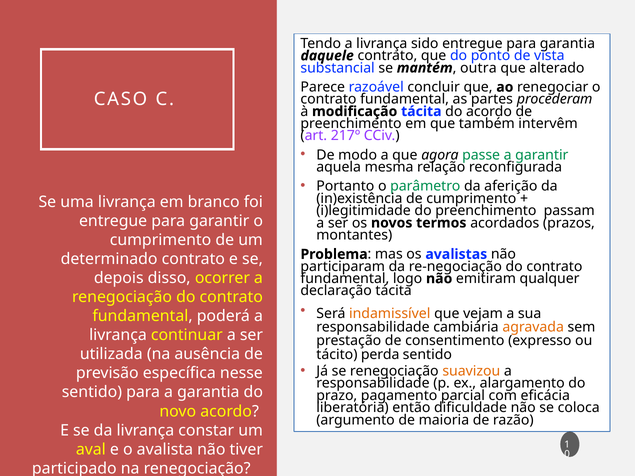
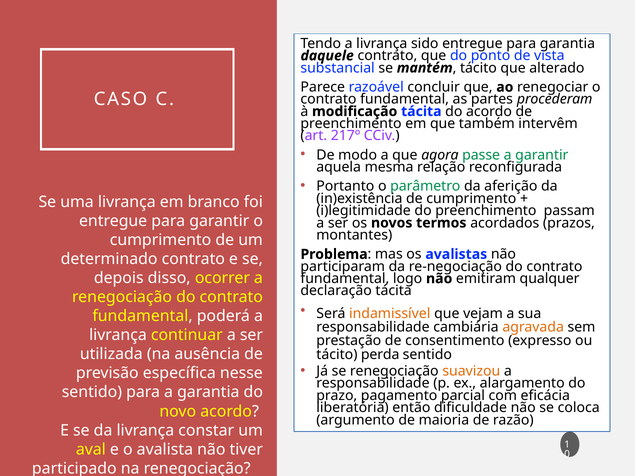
mantém outra: outra -> tácito
